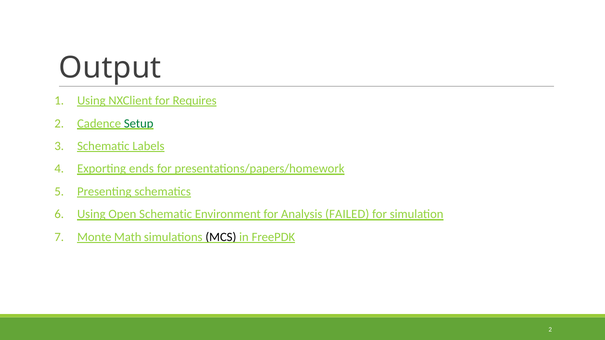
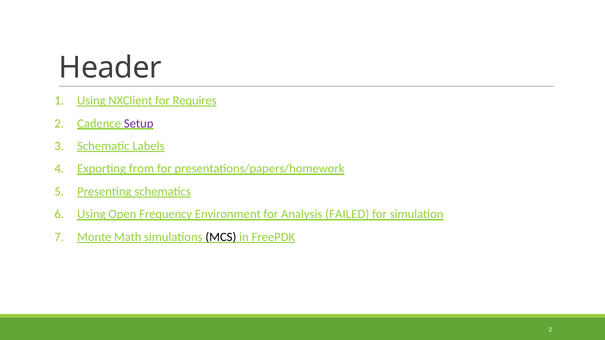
Output: Output -> Header
Setup colour: green -> purple
ends: ends -> from
Open Schematic: Schematic -> Frequency
